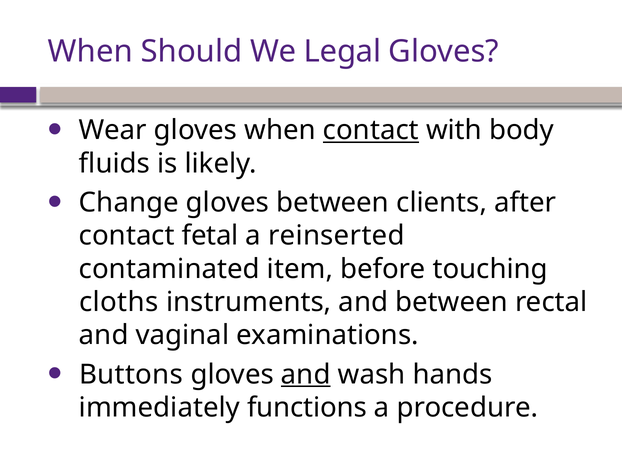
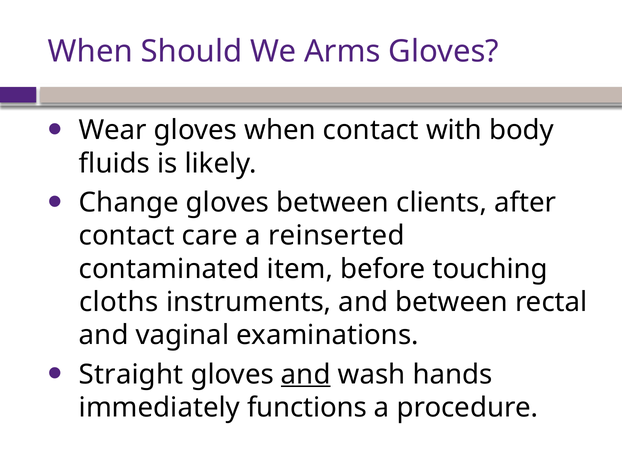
Legal: Legal -> Arms
contact at (371, 130) underline: present -> none
fetal: fetal -> care
Buttons: Buttons -> Straight
